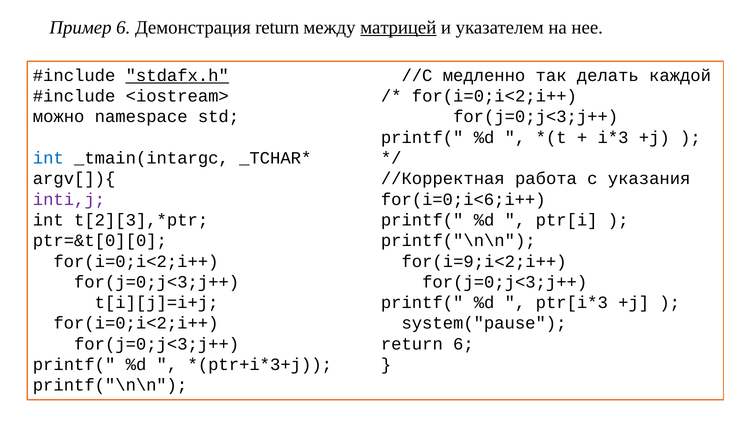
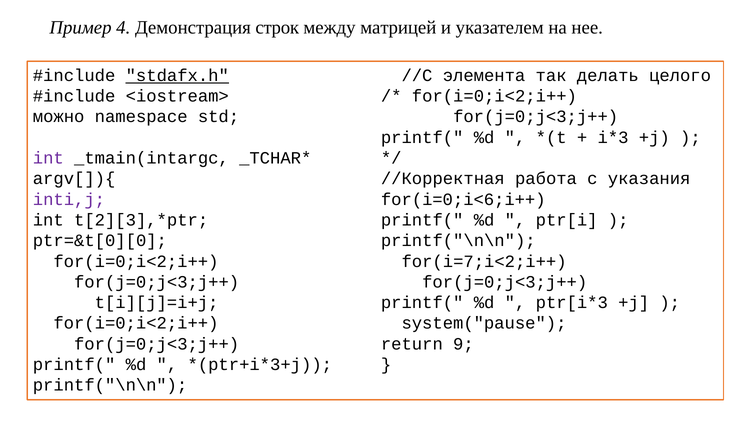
Пример 6: 6 -> 4
Демонстрация return: return -> строк
матрицей underline: present -> none
медленно: медленно -> элемента
каждой: каждой -> целого
int at (48, 158) colour: blue -> purple
for(i=9;i<2;i++: for(i=9;i<2;i++ -> for(i=7;i<2;i++
return 6: 6 -> 9
